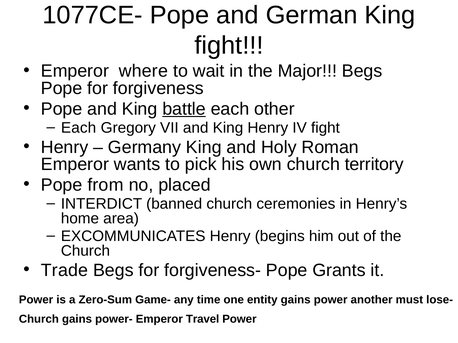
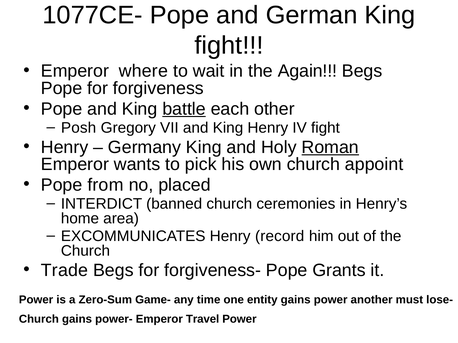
Major: Major -> Again
Each at (79, 128): Each -> Posh
Roman underline: none -> present
territory: territory -> appoint
begins: begins -> record
